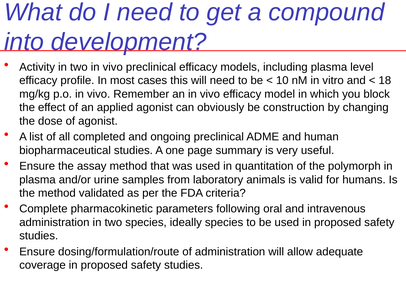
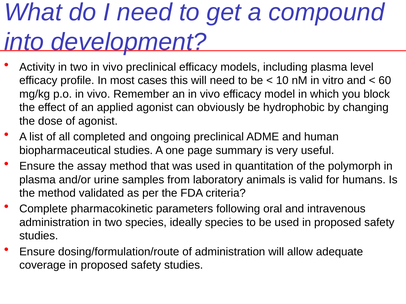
18: 18 -> 60
construction: construction -> hydrophobic
